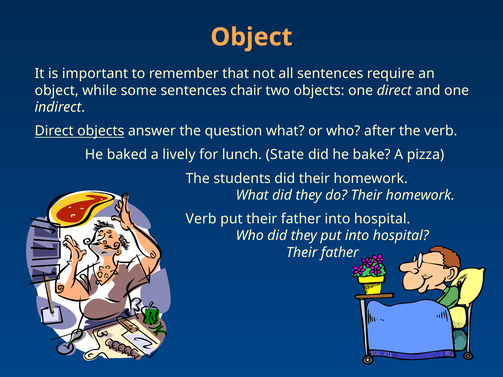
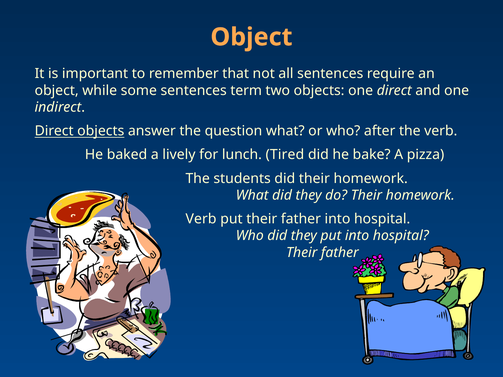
chair: chair -> term
State: State -> Tired
